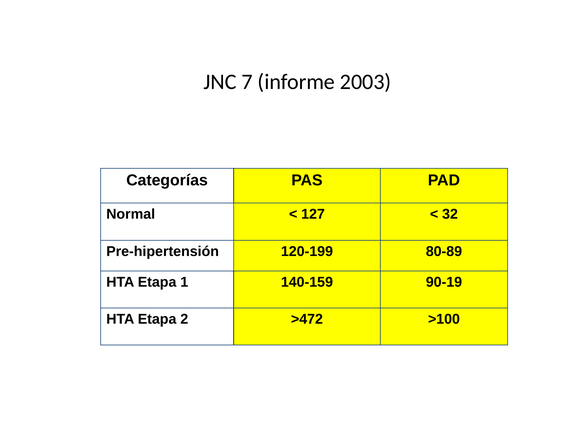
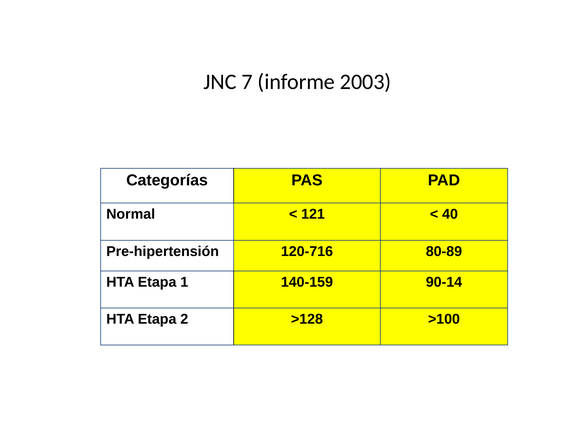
127: 127 -> 121
32: 32 -> 40
120-199: 120-199 -> 120-716
90-19: 90-19 -> 90-14
>472: >472 -> >128
